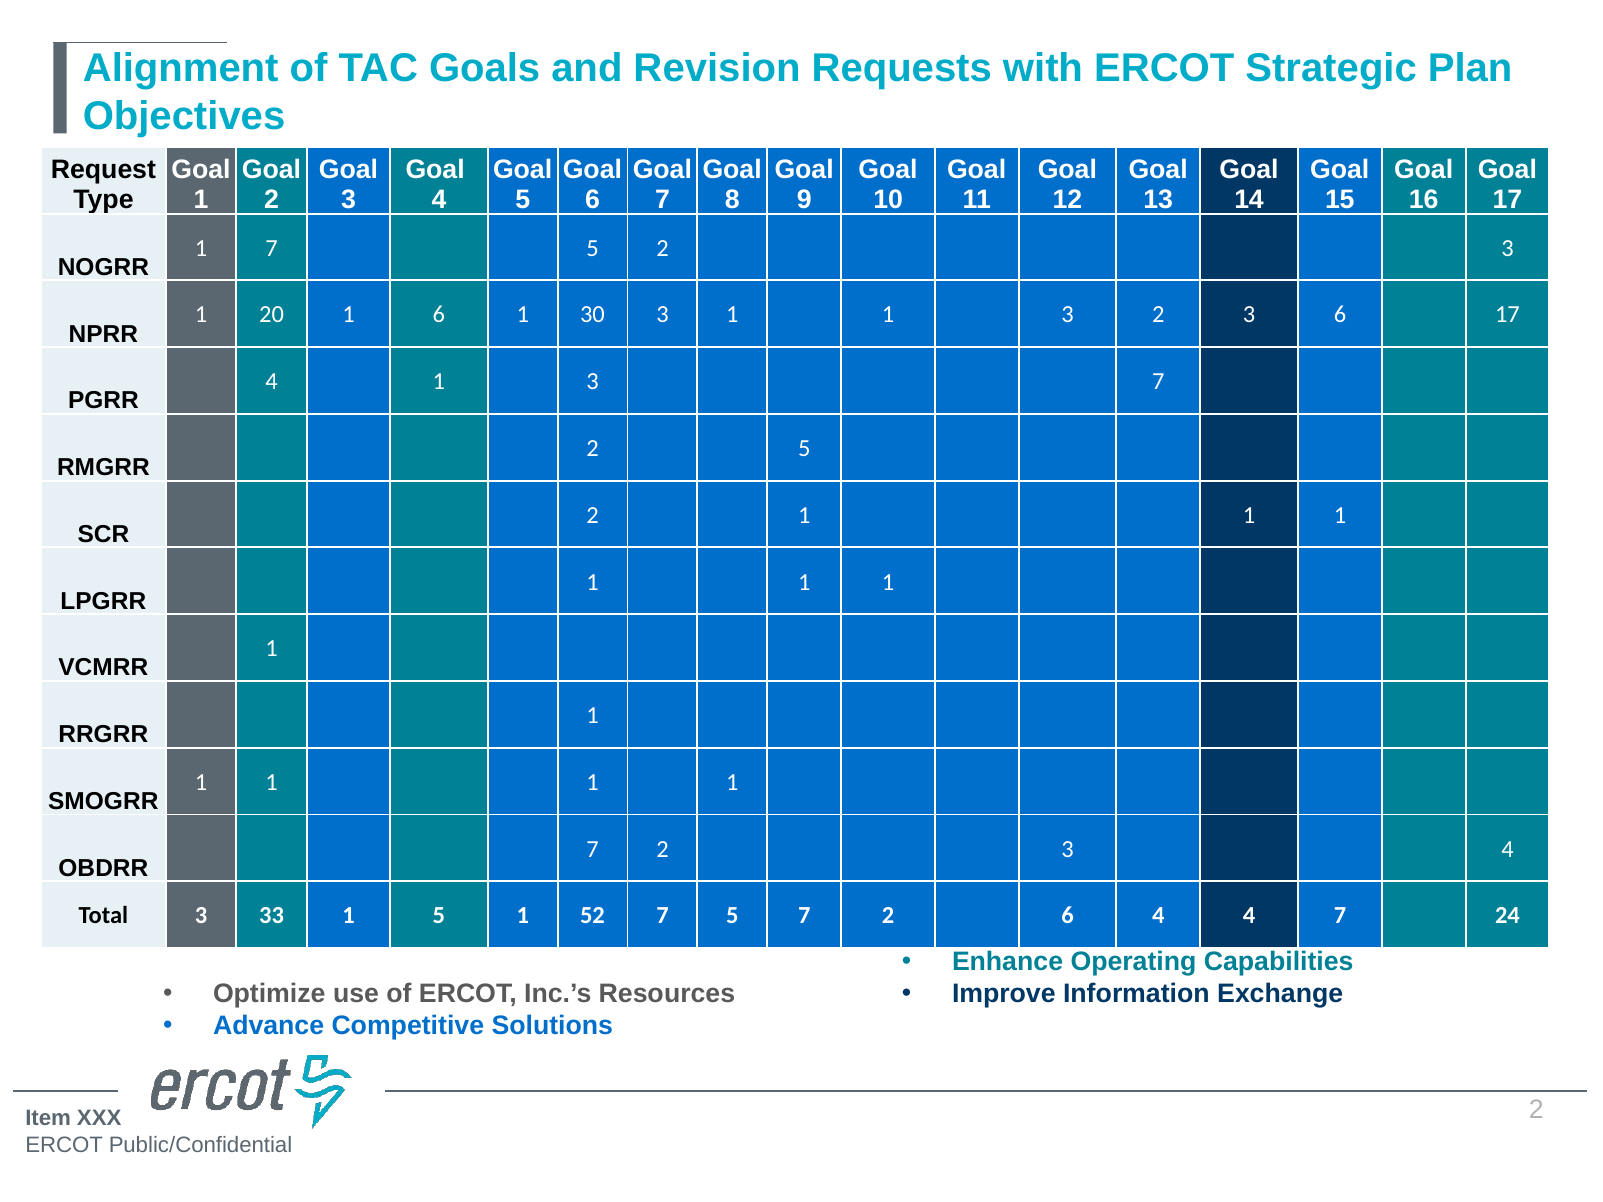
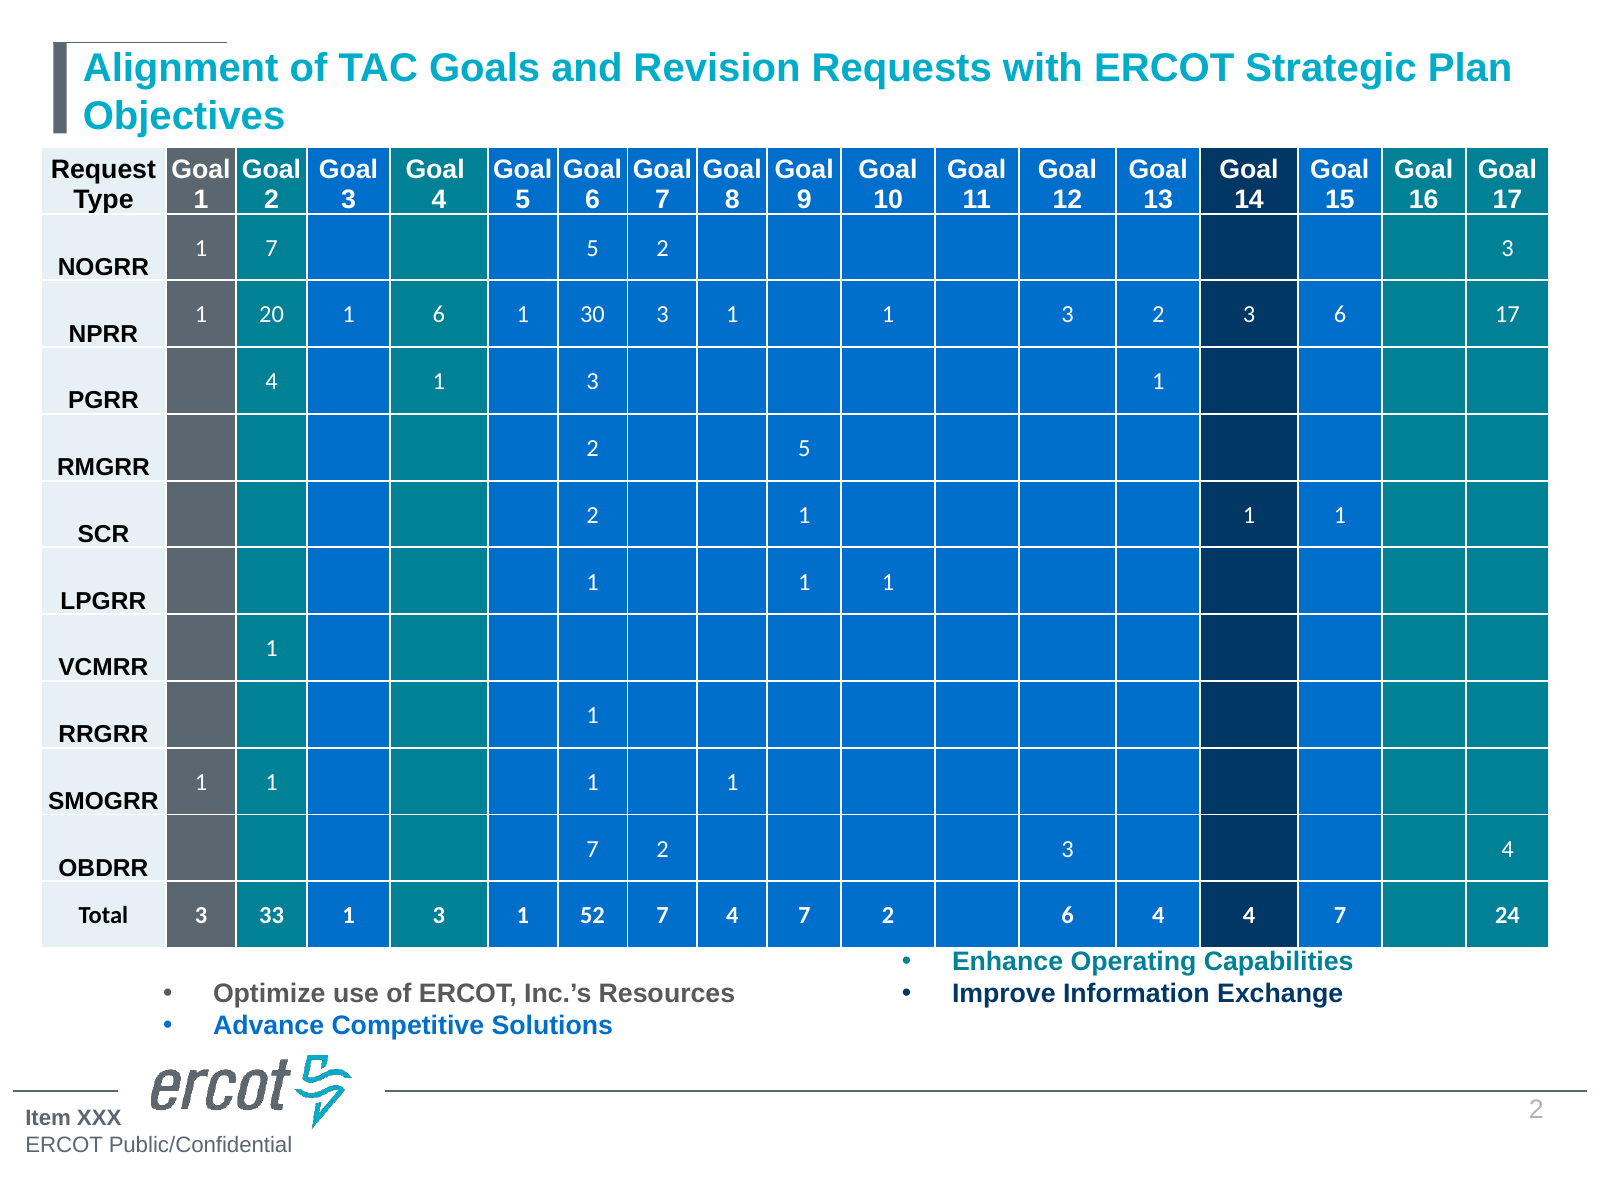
4 1 3 7: 7 -> 1
33 1 5: 5 -> 3
52 7 5: 5 -> 4
